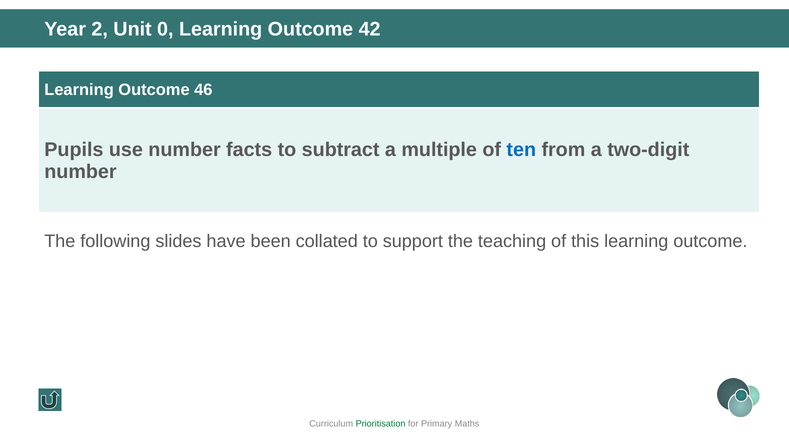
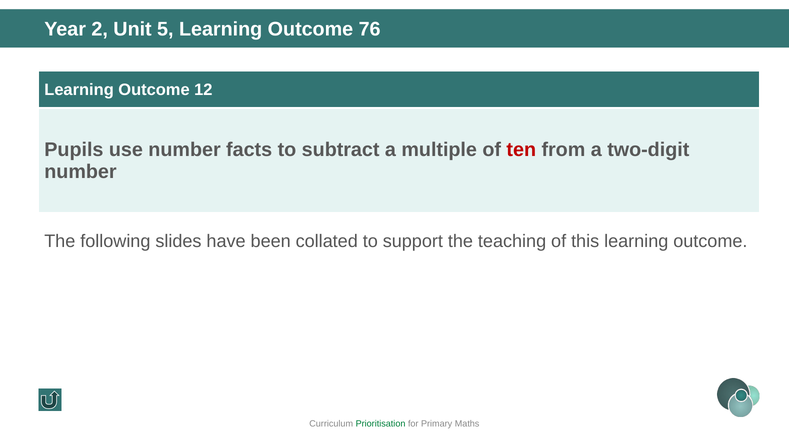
0: 0 -> 5
42: 42 -> 76
46: 46 -> 12
ten colour: blue -> red
